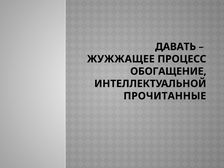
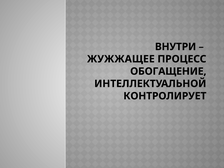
ДАВАТЬ: ДАВАТЬ -> ВНУТРИ
ПРОЧИТАННЫЕ: ПРОЧИТАННЫЕ -> КОНТРОЛИРУЕТ
